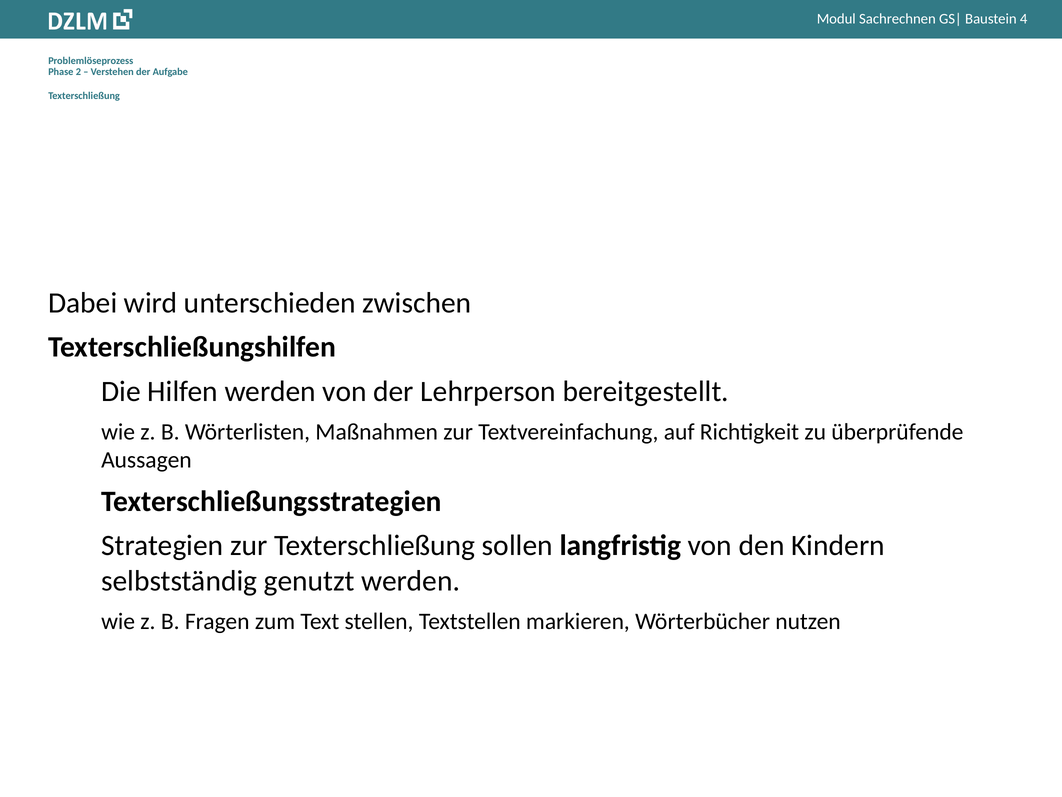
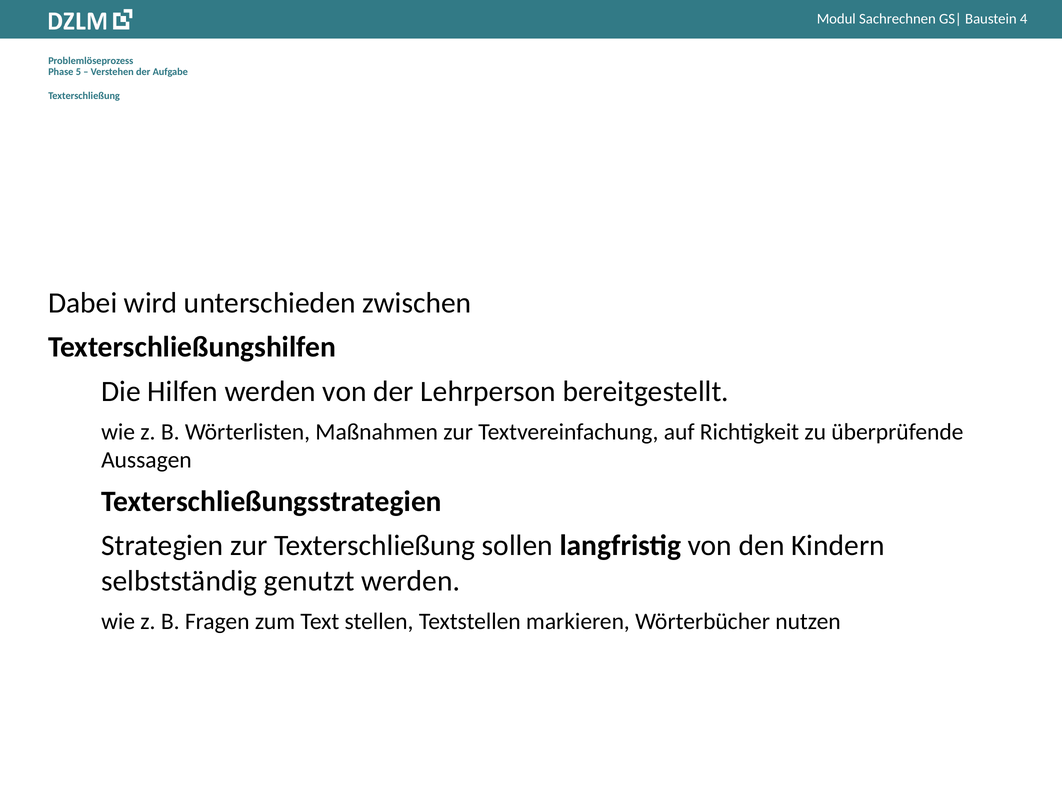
2: 2 -> 5
